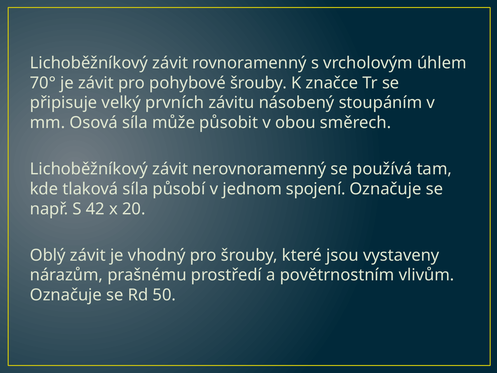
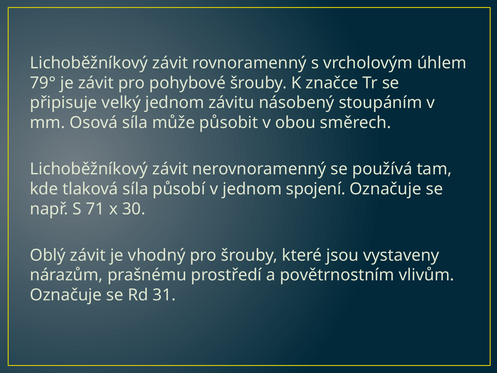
70°: 70° -> 79°
velký prvních: prvních -> jednom
42: 42 -> 71
20: 20 -> 30
50: 50 -> 31
